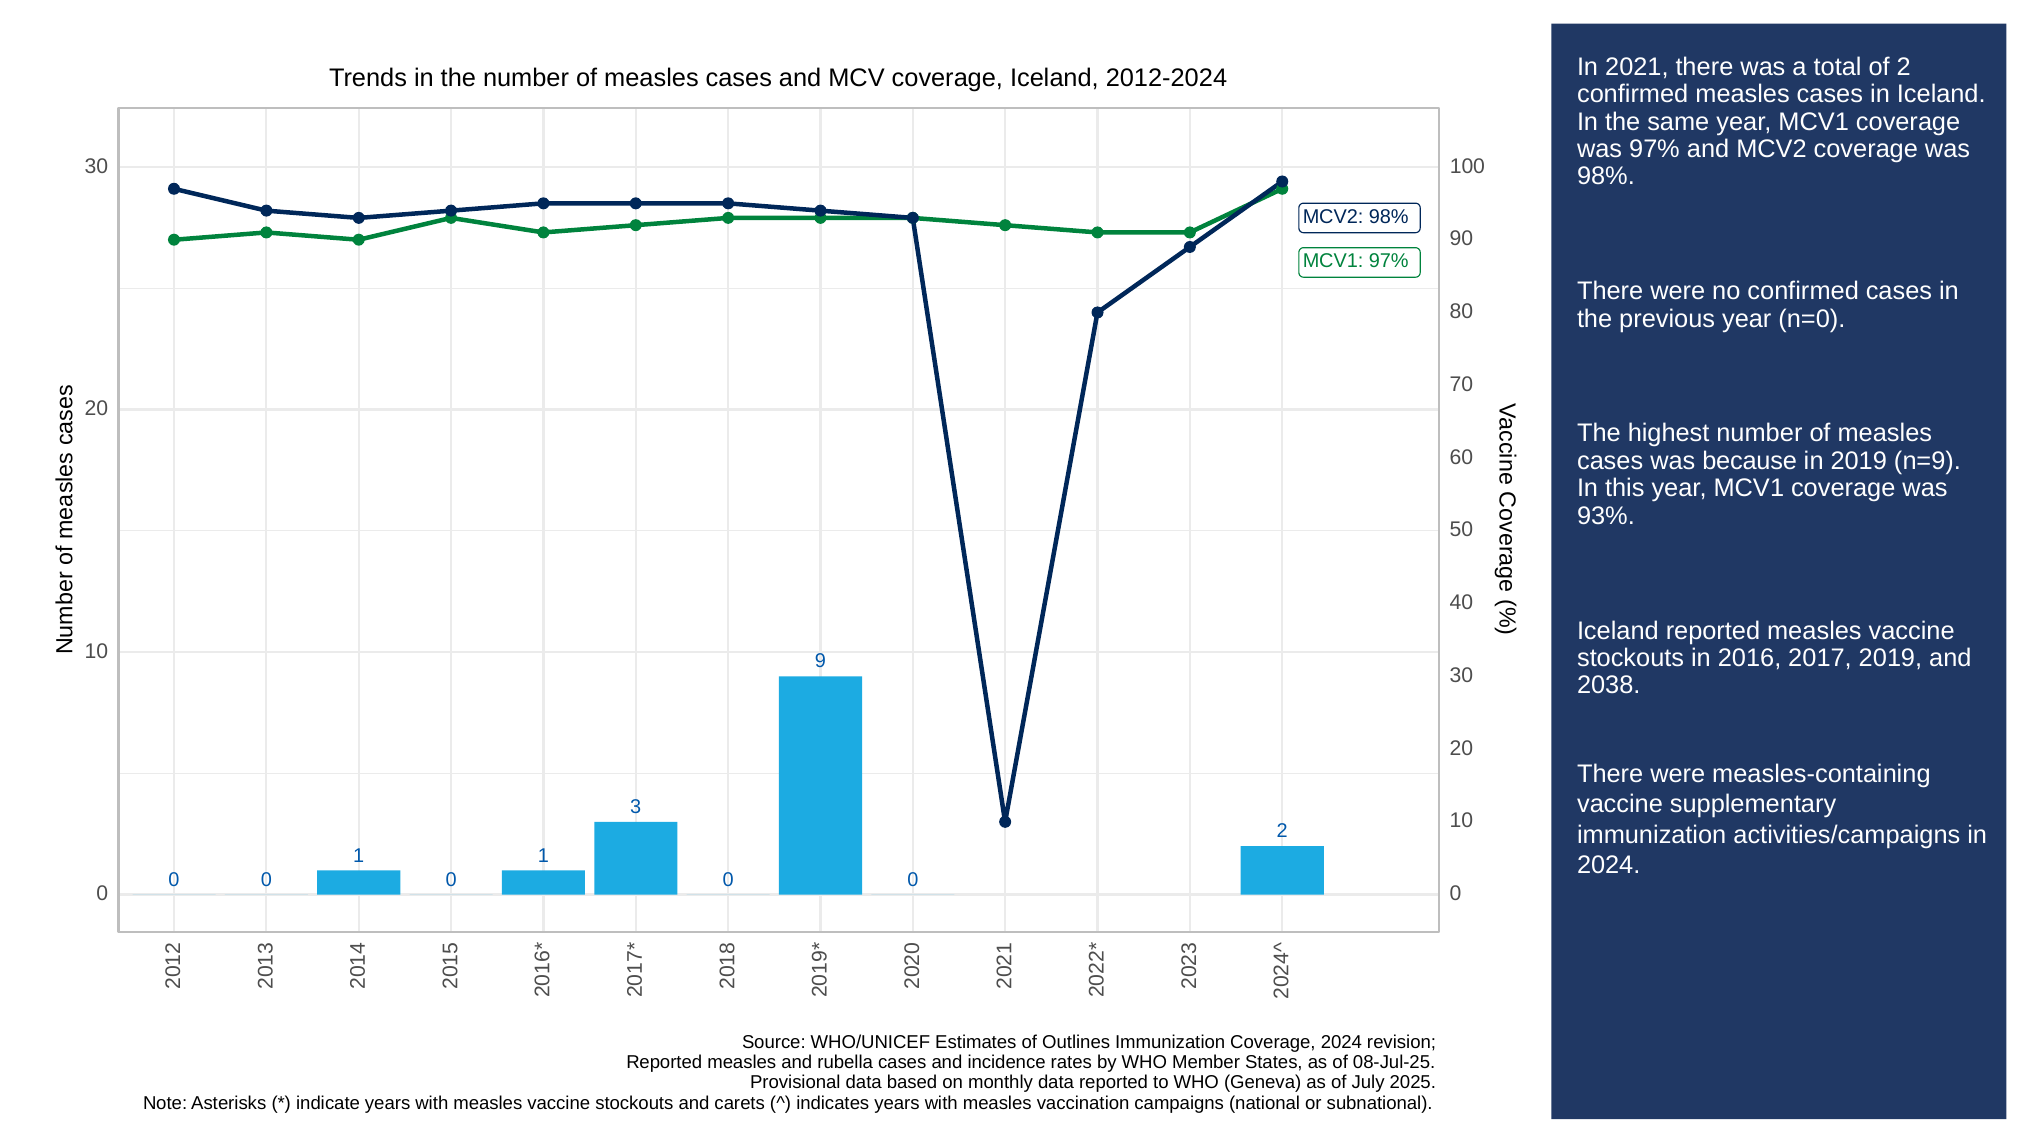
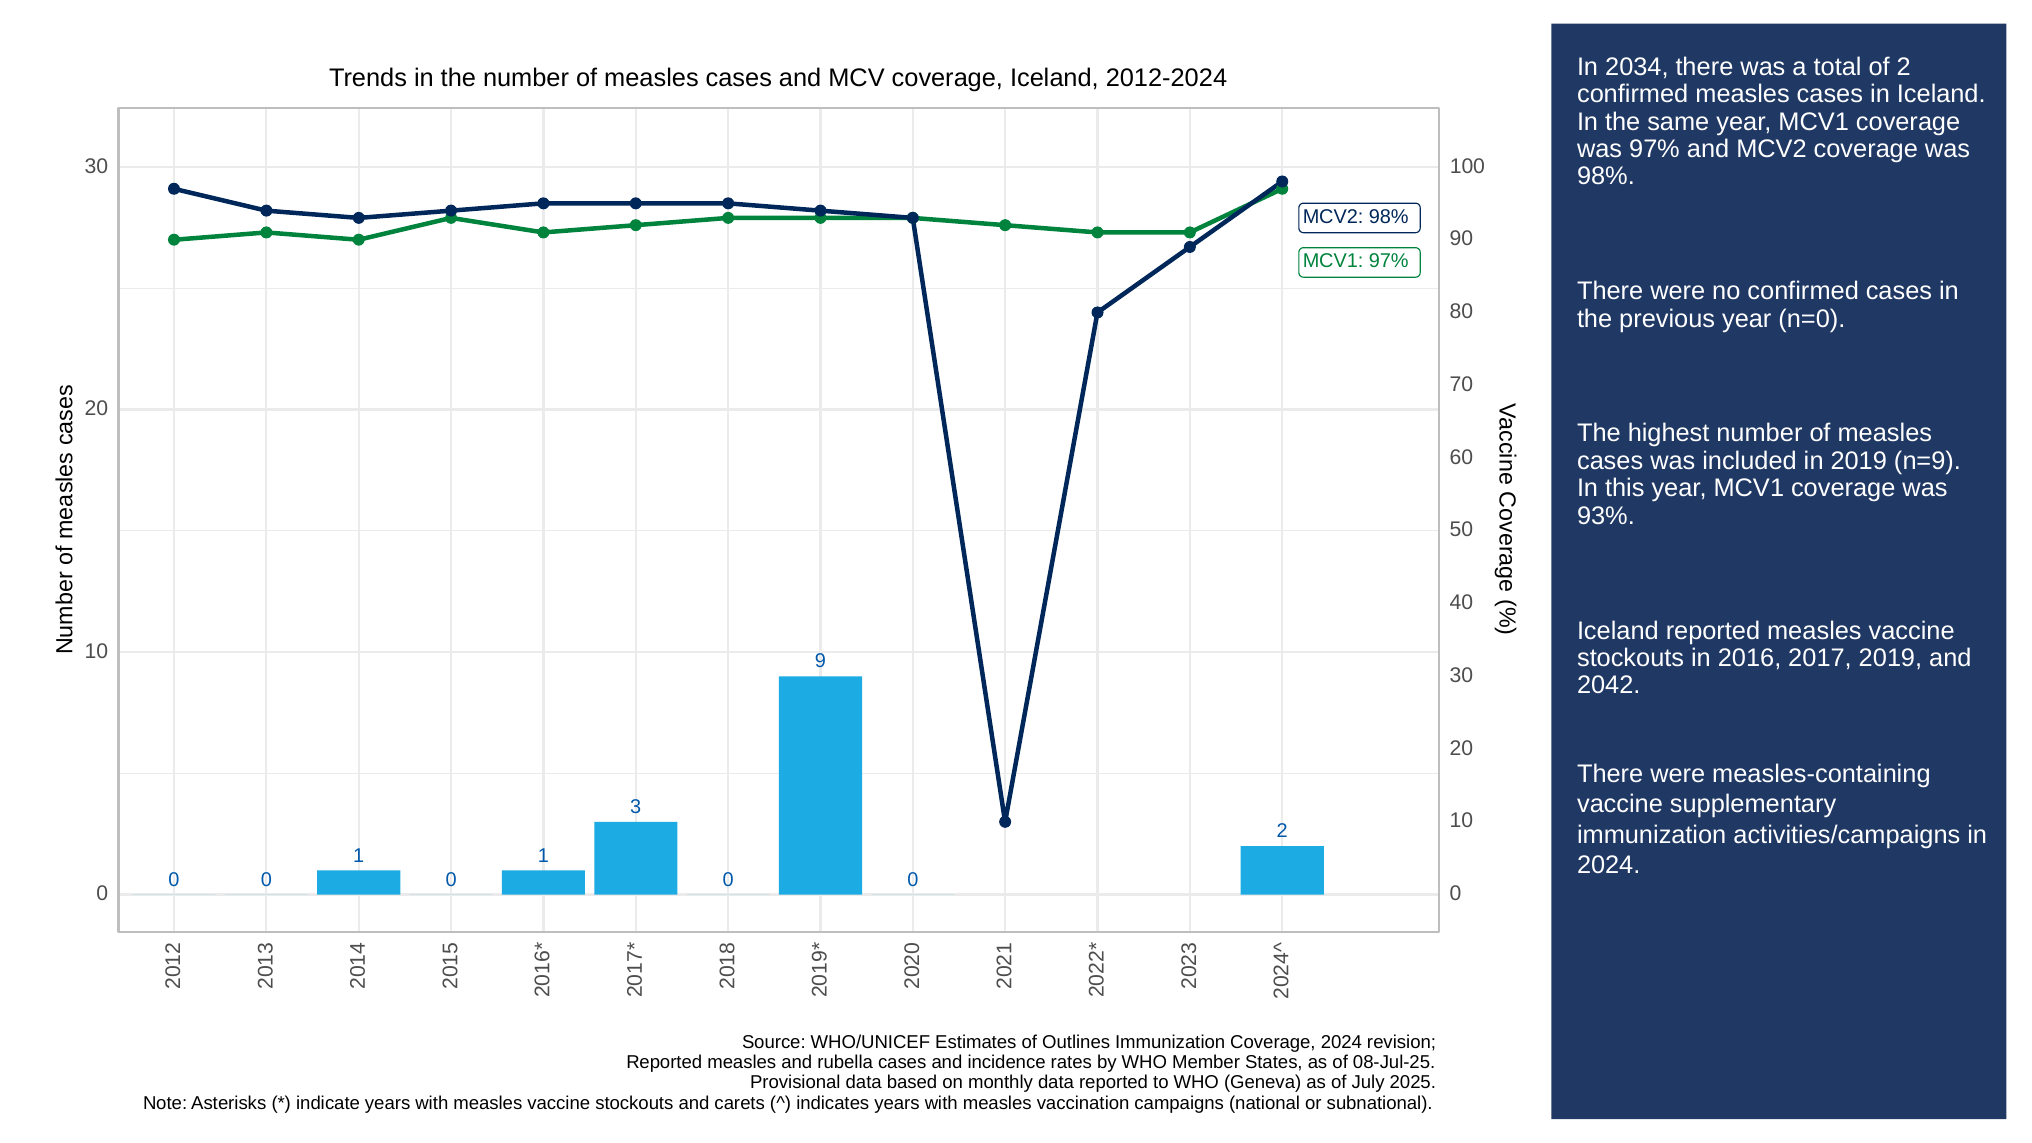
2021: 2021 -> 2034
because: because -> included
2038: 2038 -> 2042
